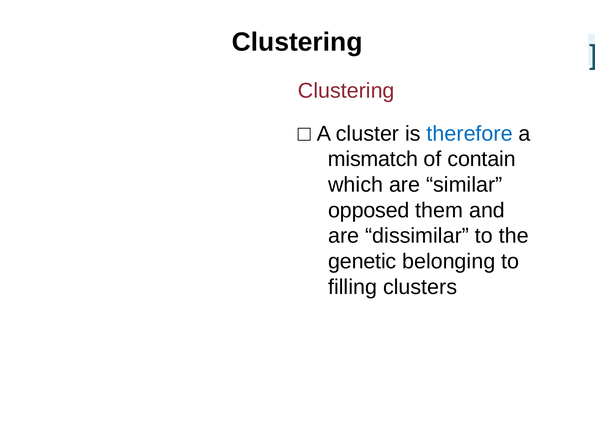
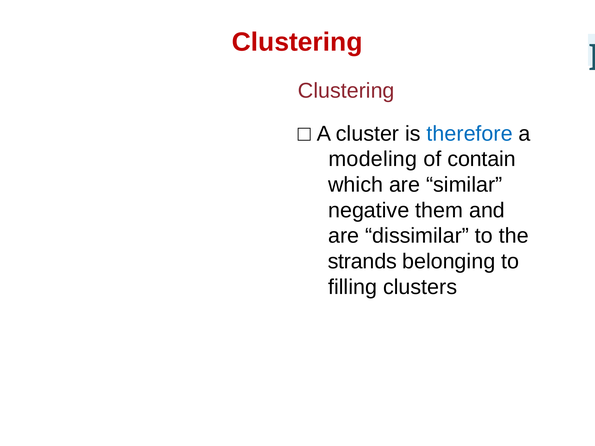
Clustering at (297, 42) colour: black -> red
mismatch: mismatch -> modeling
opposed: opposed -> negative
genetic: genetic -> strands
